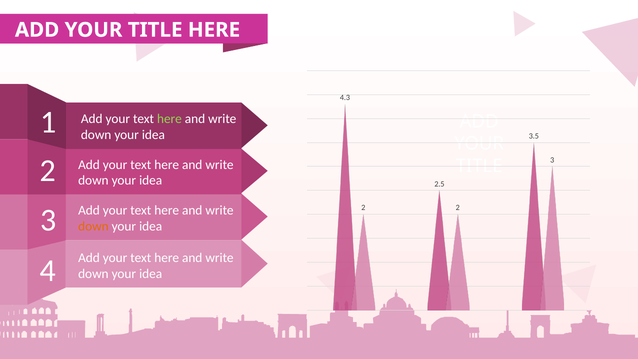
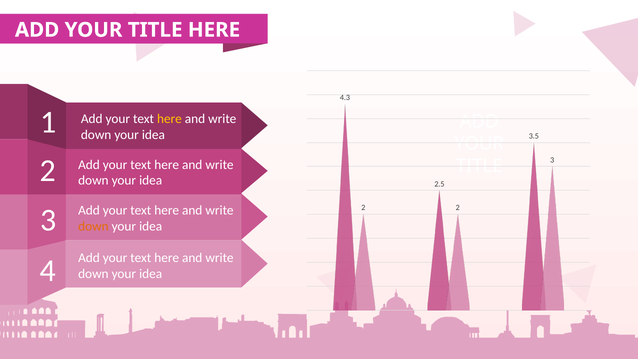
here at (169, 119) colour: light green -> yellow
